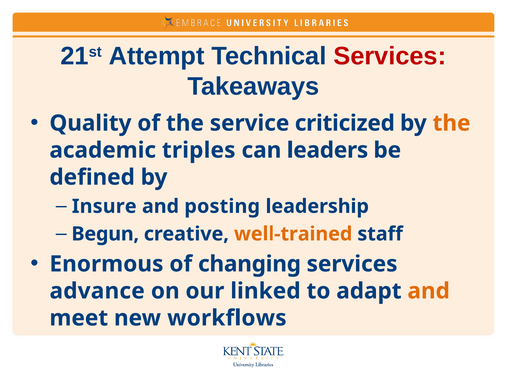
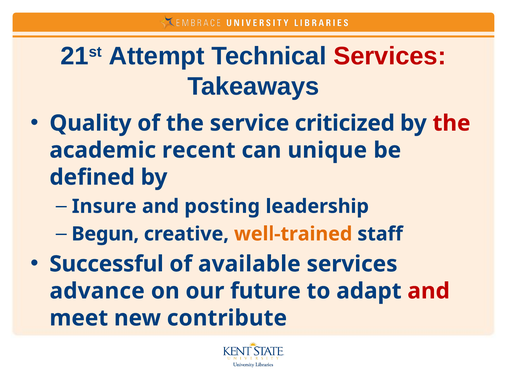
the at (452, 123) colour: orange -> red
triples: triples -> recent
leaders: leaders -> unique
Enormous: Enormous -> Successful
changing: changing -> available
linked: linked -> future
and at (429, 291) colour: orange -> red
workflows: workflows -> contribute
